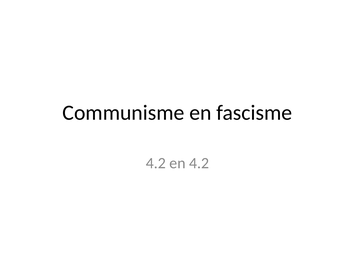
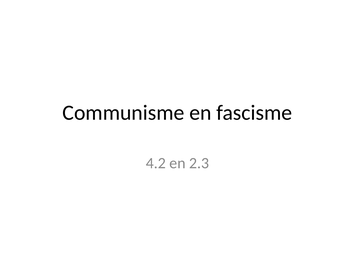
en 4.2: 4.2 -> 2.3
